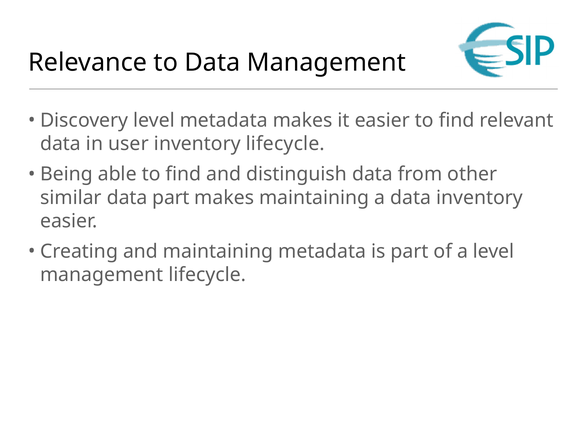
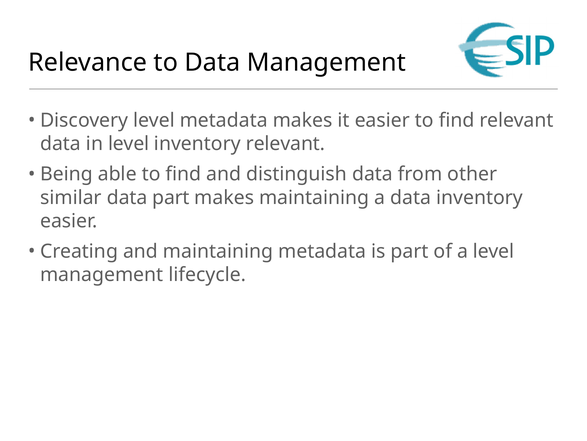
in user: user -> level
inventory lifecycle: lifecycle -> relevant
